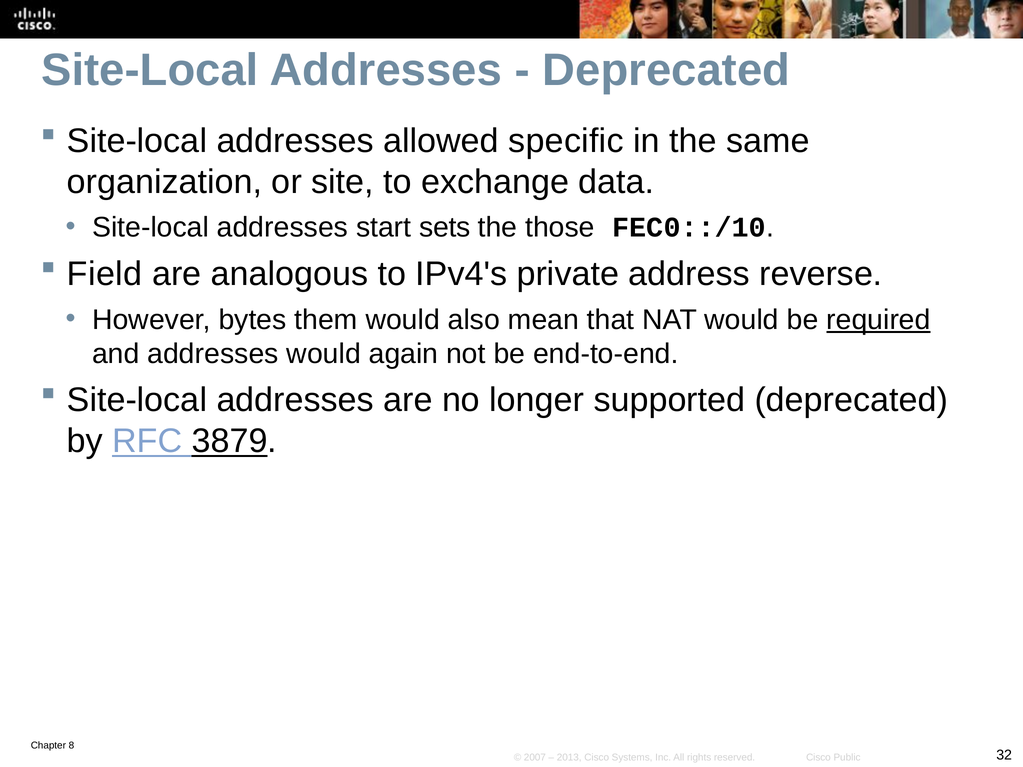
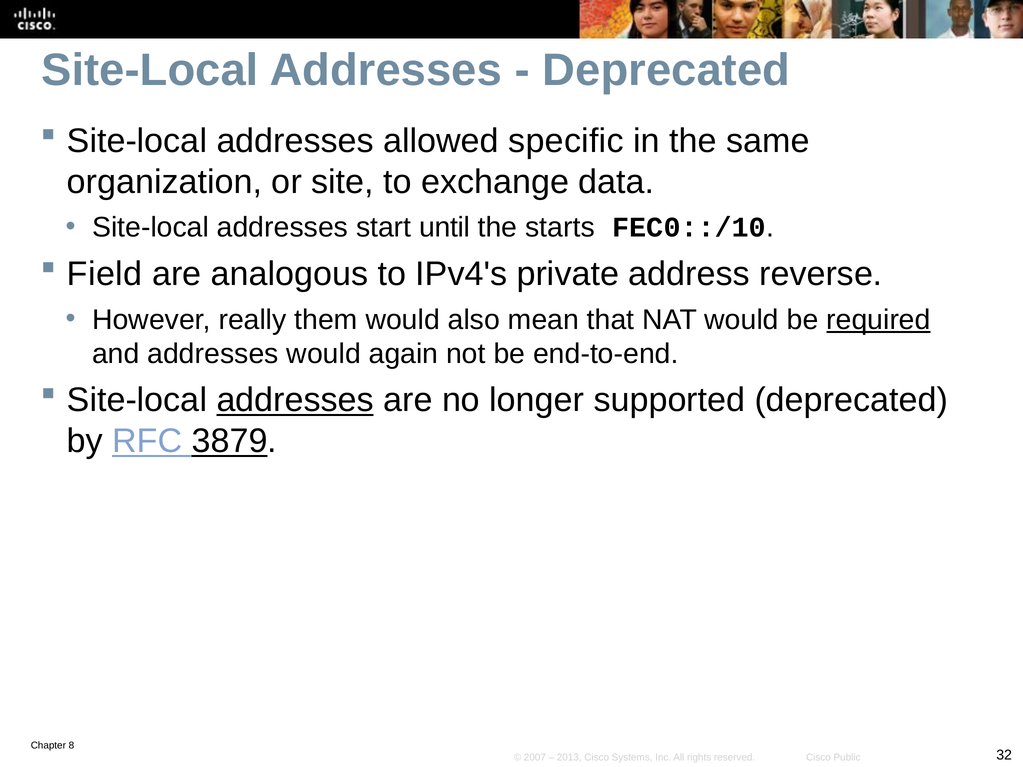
sets: sets -> until
those: those -> starts
bytes: bytes -> really
addresses at (295, 400) underline: none -> present
